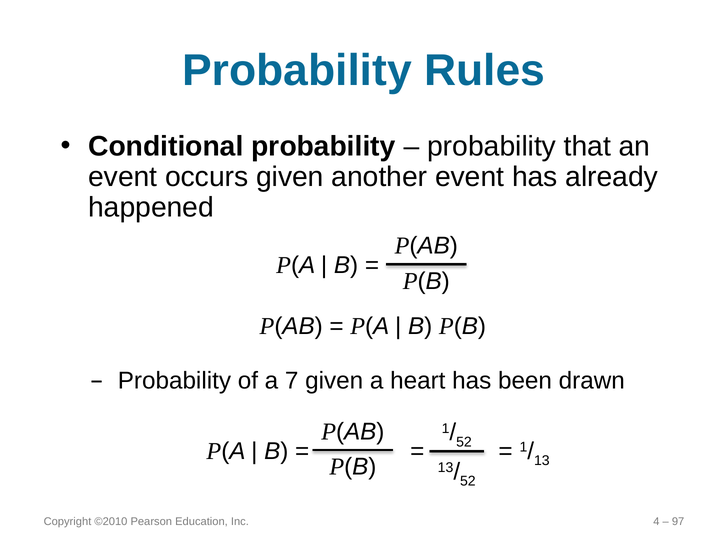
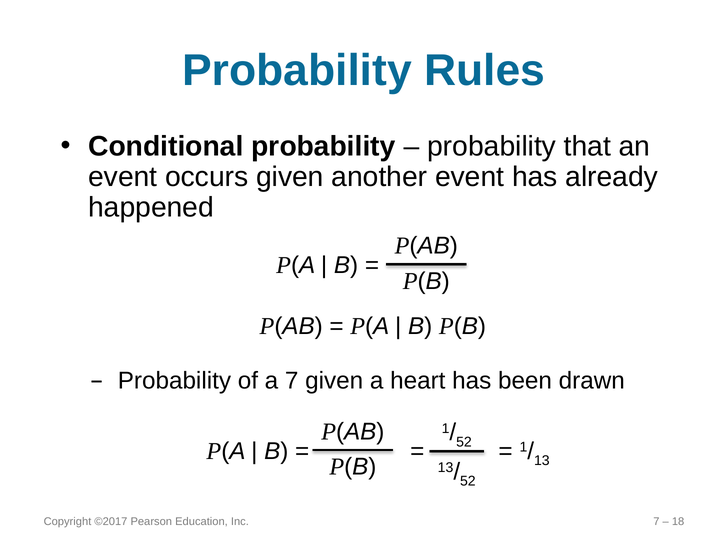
©2010: ©2010 -> ©2017
Inc 4: 4 -> 7
97: 97 -> 18
